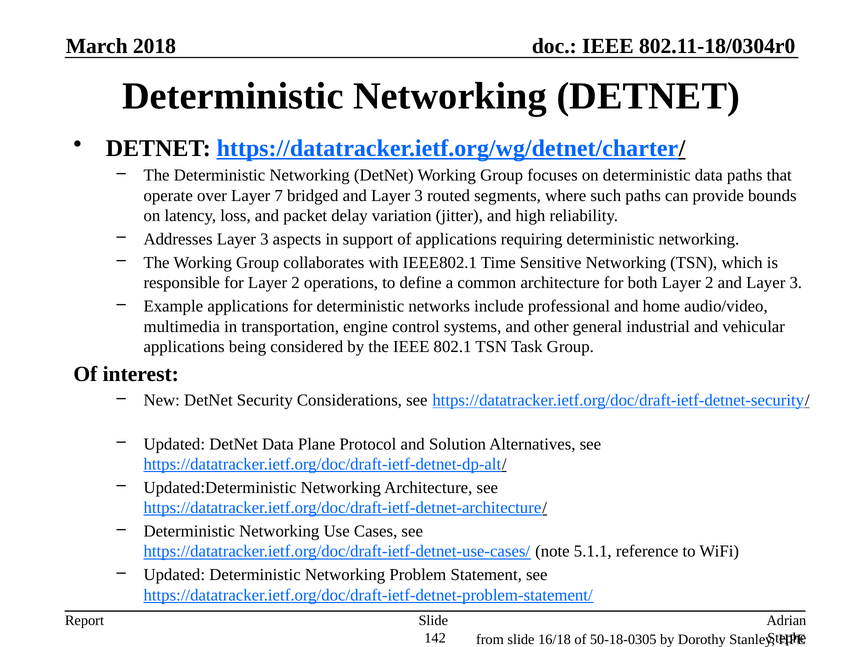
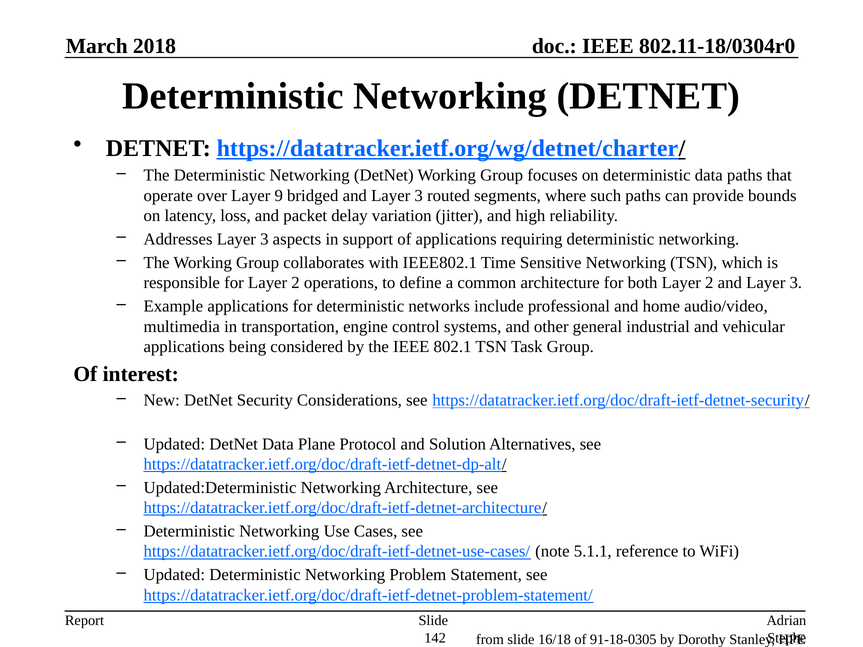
7: 7 -> 9
50-18-0305: 50-18-0305 -> 91-18-0305
